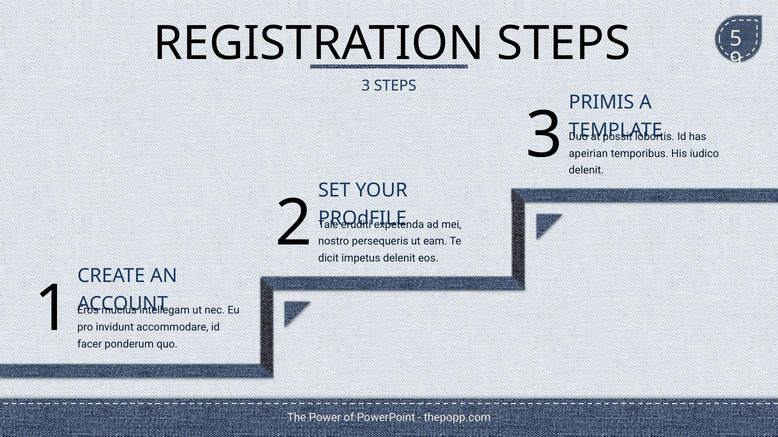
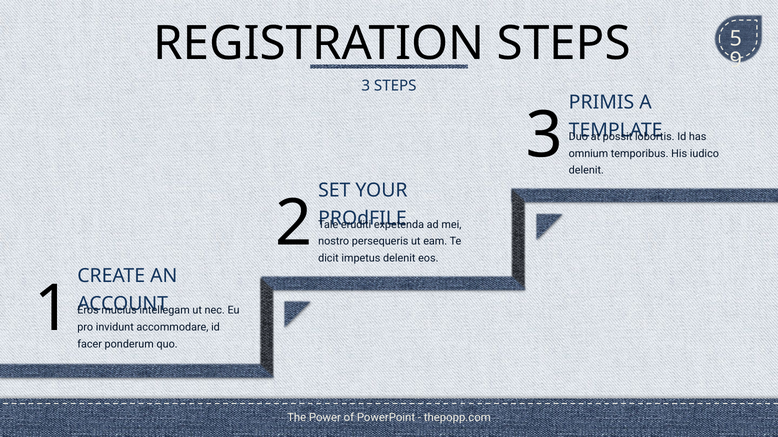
apeirian: apeirian -> omnium
